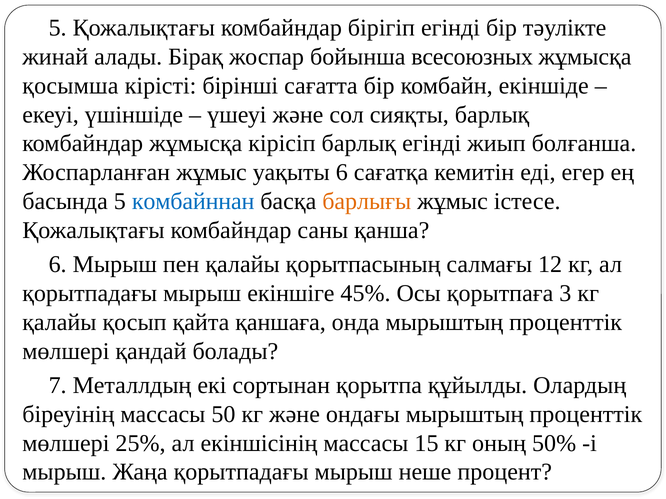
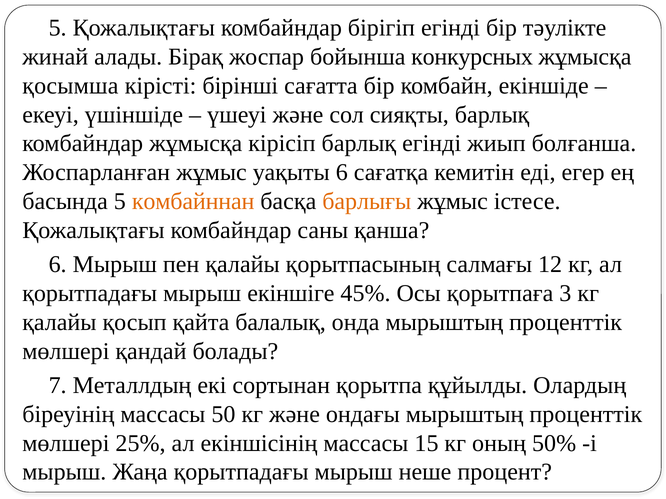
всесоюзных: всесоюзных -> конкурсных
комбайннан colour: blue -> orange
қаншаға: қаншаға -> балалық
